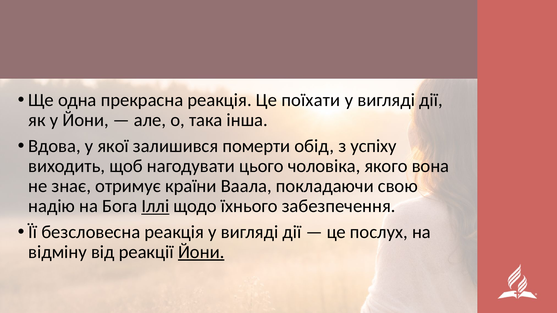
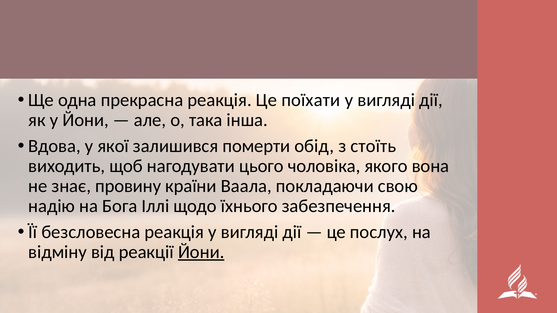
успіху: успіху -> стоїть
отримує: отримує -> провину
Іллі underline: present -> none
